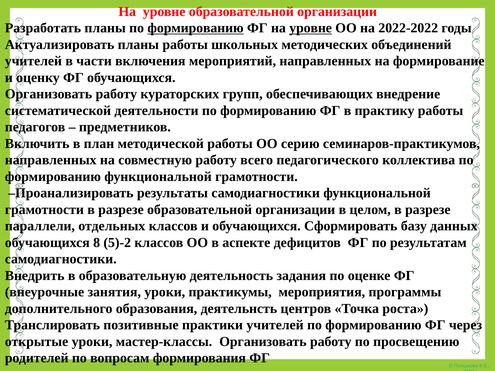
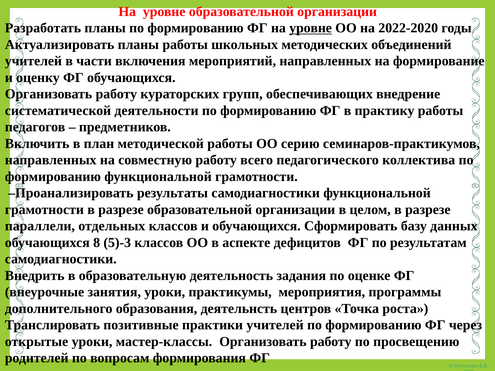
формированию at (196, 28) underline: present -> none
2022-2022: 2022-2022 -> 2022-2020
5)-2: 5)-2 -> 5)-3
